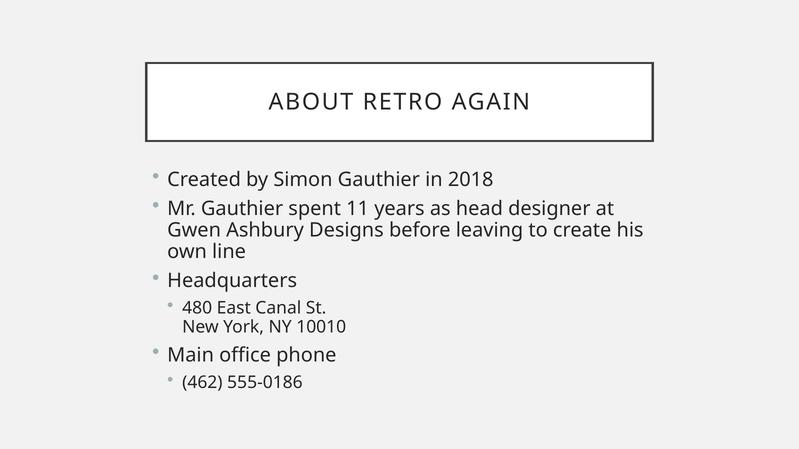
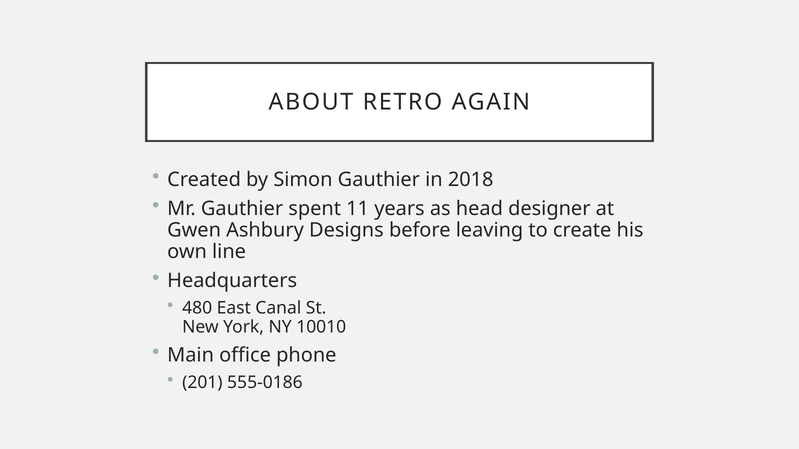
462: 462 -> 201
